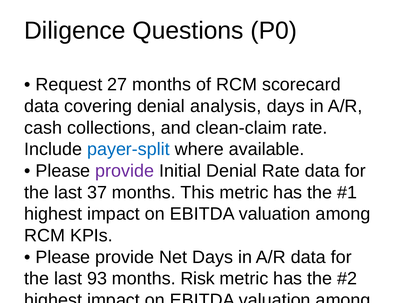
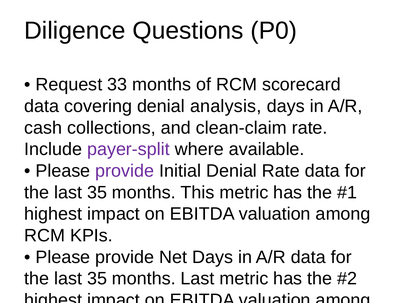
27: 27 -> 33
payer-split colour: blue -> purple
37 at (97, 192): 37 -> 35
93 at (97, 279): 93 -> 35
months Risk: Risk -> Last
